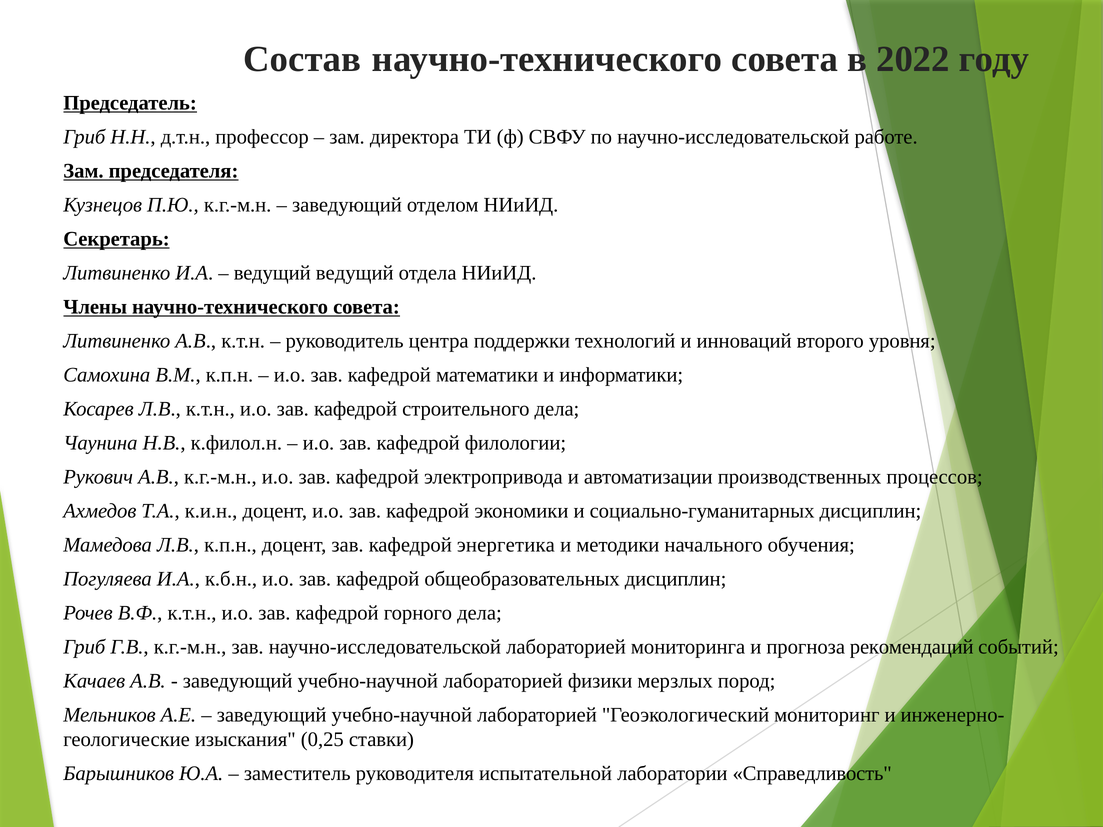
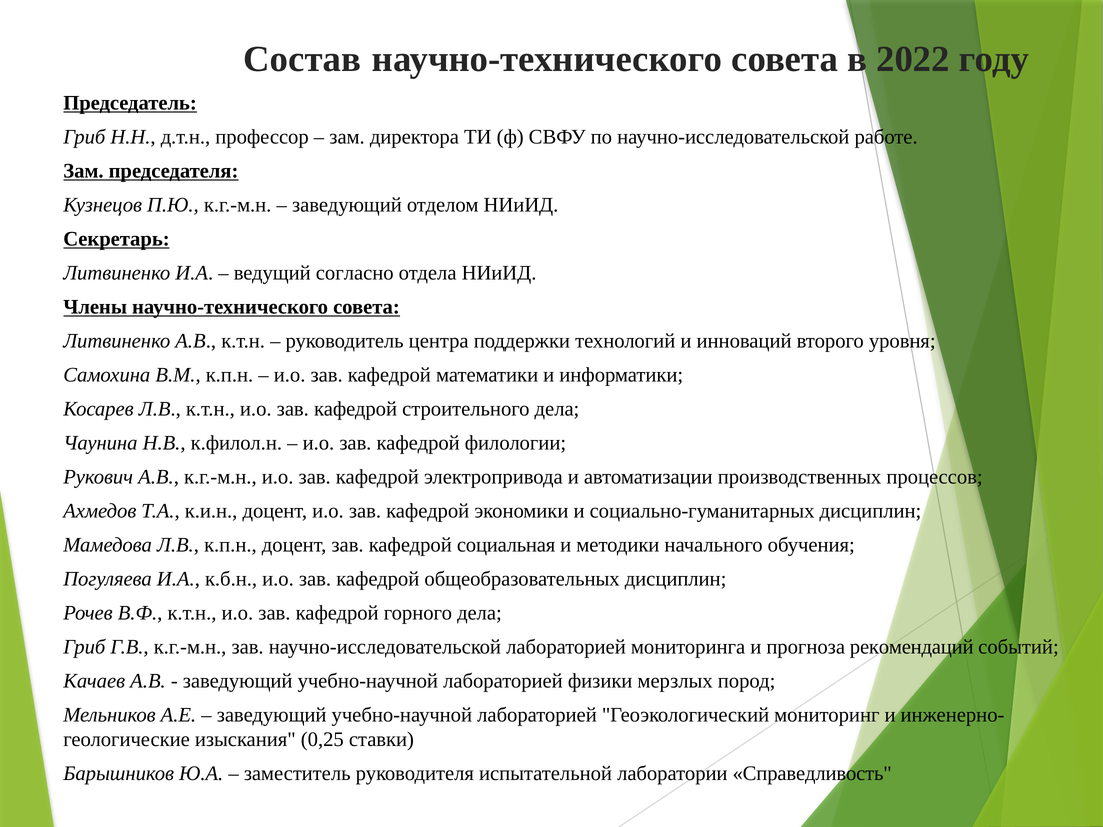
ведущий ведущий: ведущий -> согласно
энергетика: энергетика -> социальная
